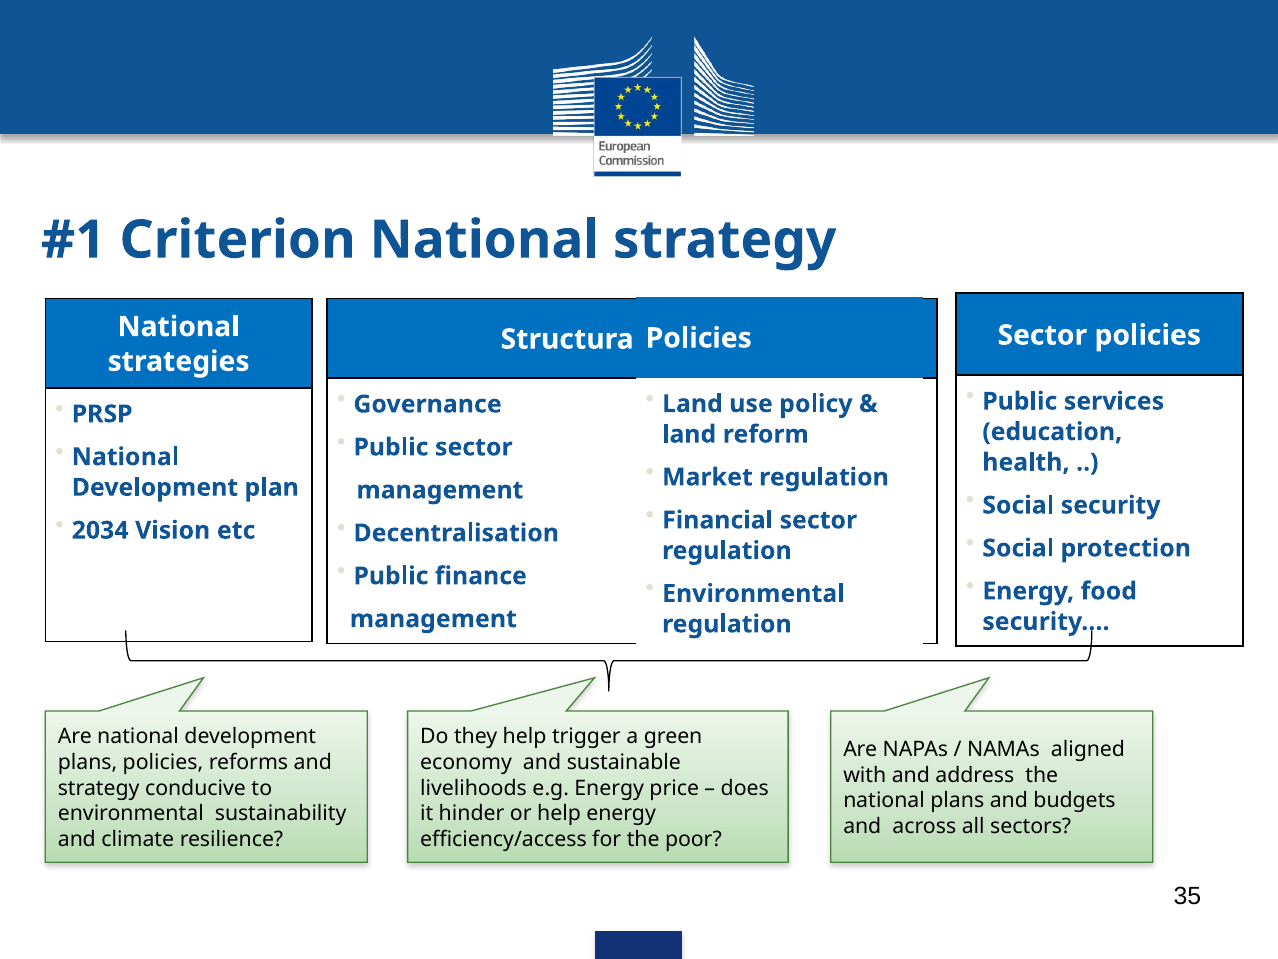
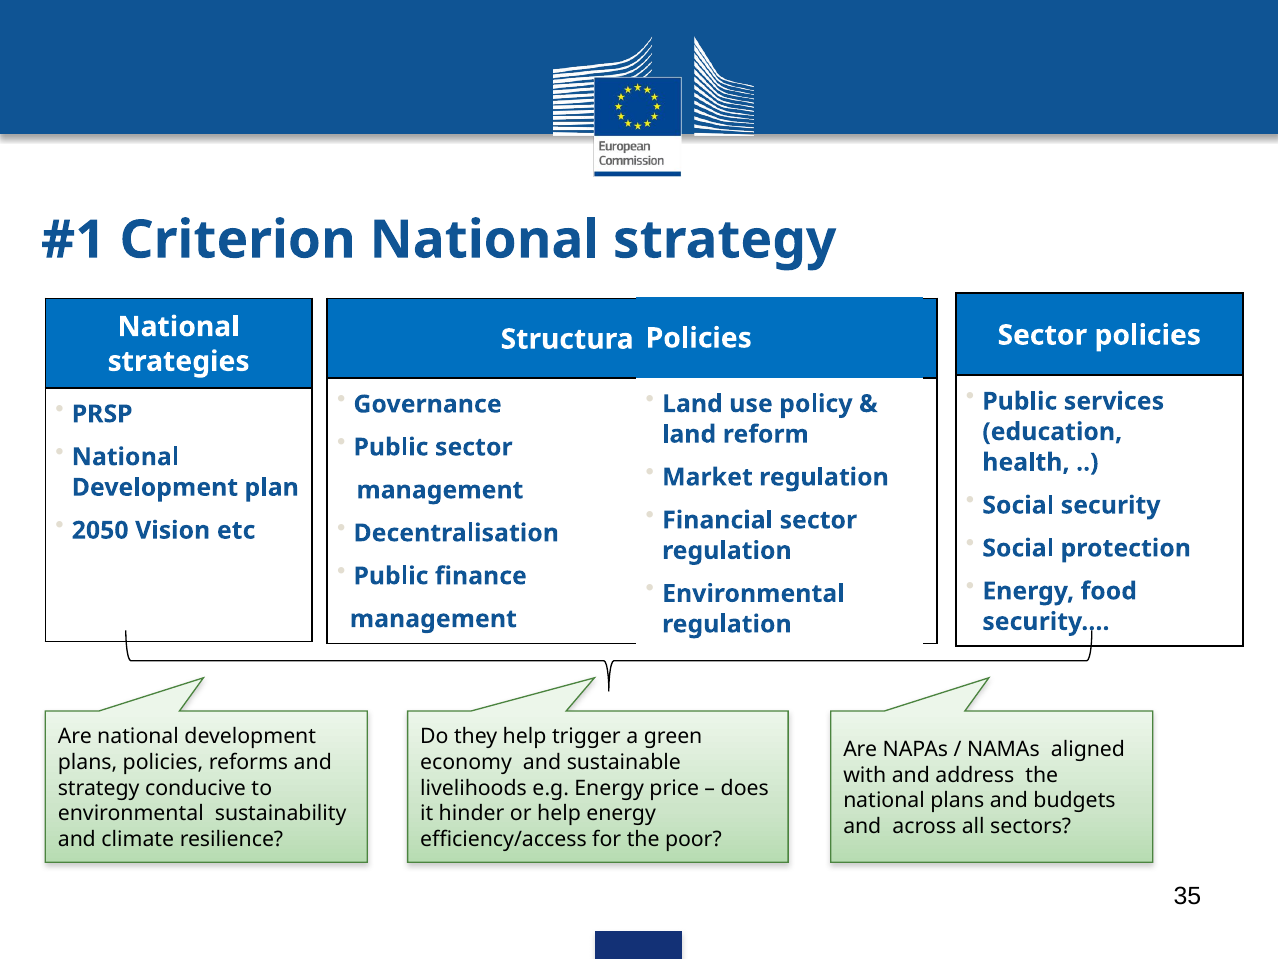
2034: 2034 -> 2050
